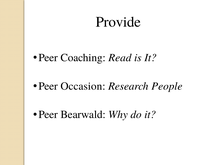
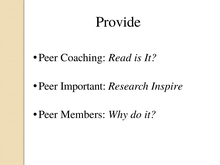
Occasion: Occasion -> Important
People: People -> Inspire
Bearwald: Bearwald -> Members
